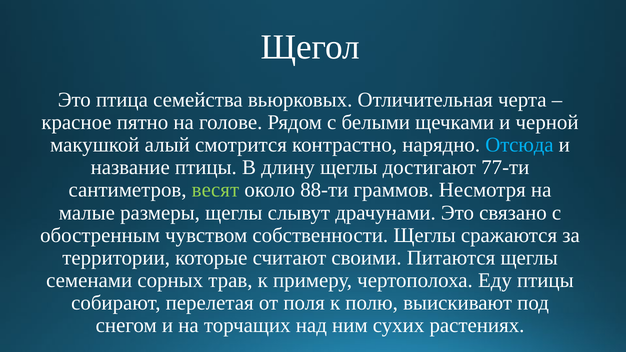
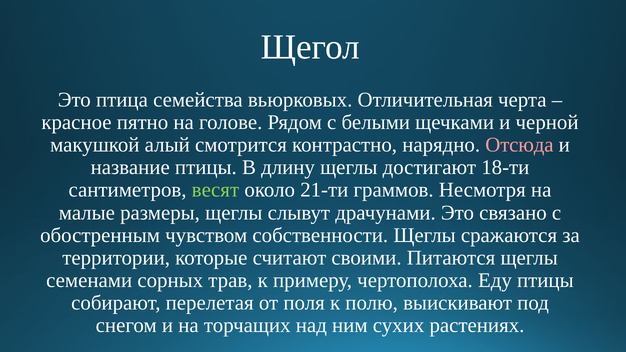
Отсюда colour: light blue -> pink
77-ти: 77-ти -> 18-ти
88-ти: 88-ти -> 21-ти
